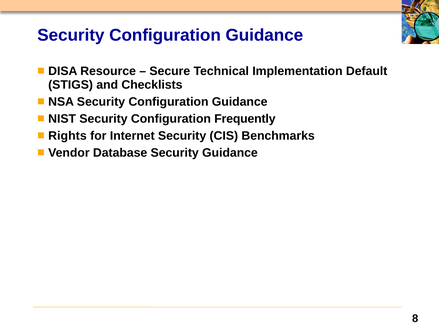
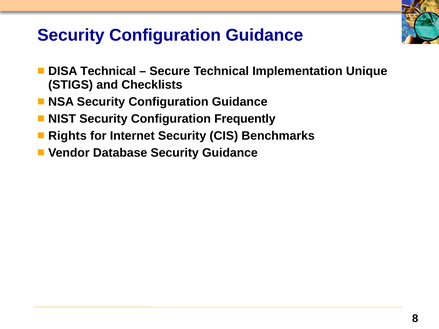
DISA Resource: Resource -> Technical
Default: Default -> Unique
